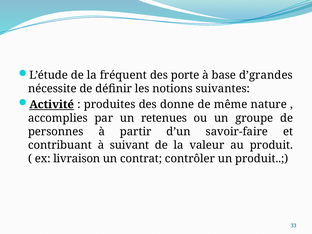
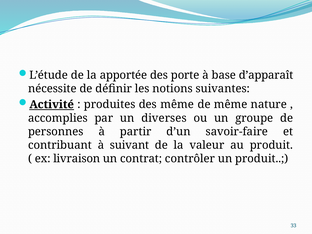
fréquent: fréquent -> apportée
d’grandes: d’grandes -> d’apparaît
des donne: donne -> même
retenues: retenues -> diverses
